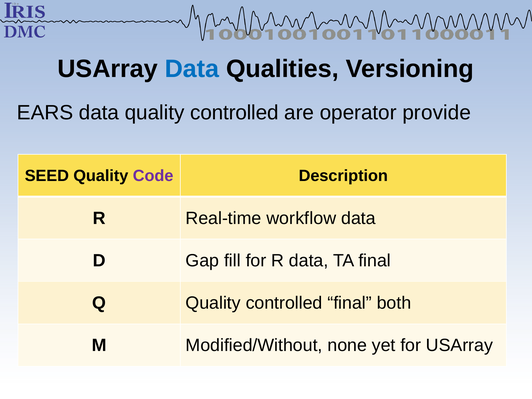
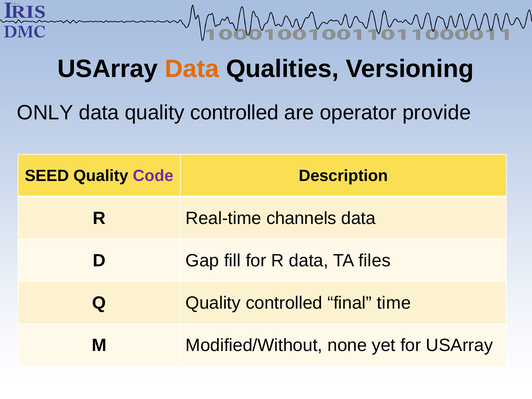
Data at (192, 69) colour: blue -> orange
EARS: EARS -> ONLY
workflow: workflow -> channels
TA final: final -> files
both: both -> time
